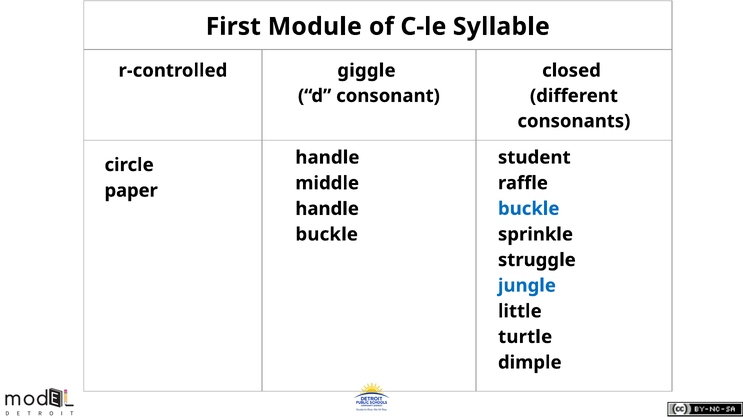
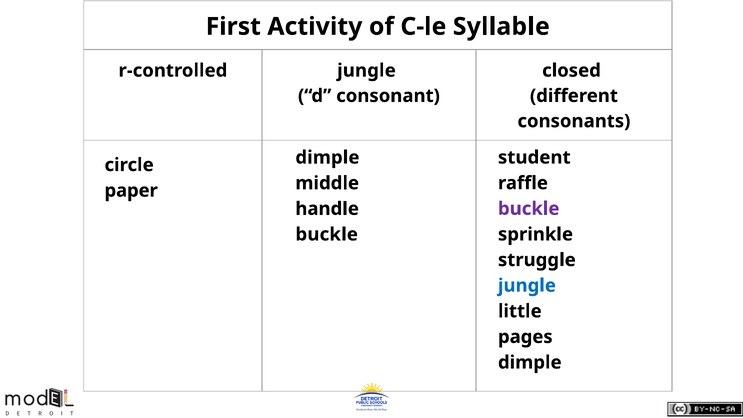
Module: Module -> Activity
r-controlled giggle: giggle -> jungle
handle at (327, 157): handle -> dimple
buckle at (529, 209) colour: blue -> purple
turtle: turtle -> pages
